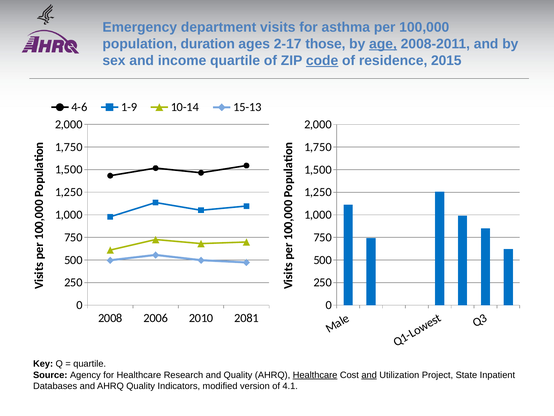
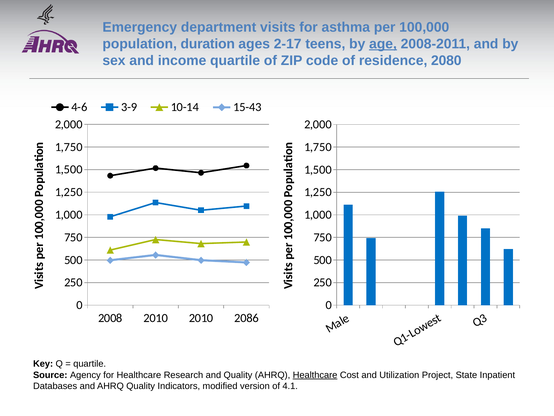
those: those -> teens
code underline: present -> none
2015: 2015 -> 2080
1-9: 1-9 -> 3-9
15-13: 15-13 -> 15-43
2008 2006: 2006 -> 2010
2081: 2081 -> 2086
and at (369, 375) underline: present -> none
